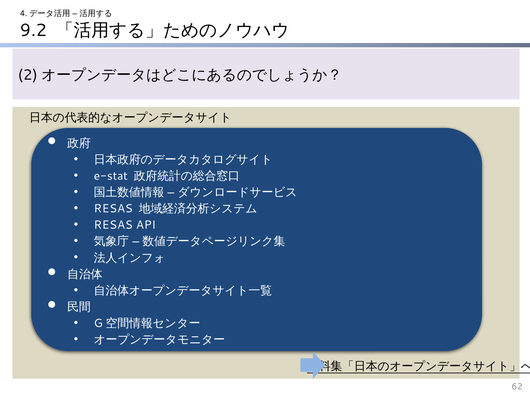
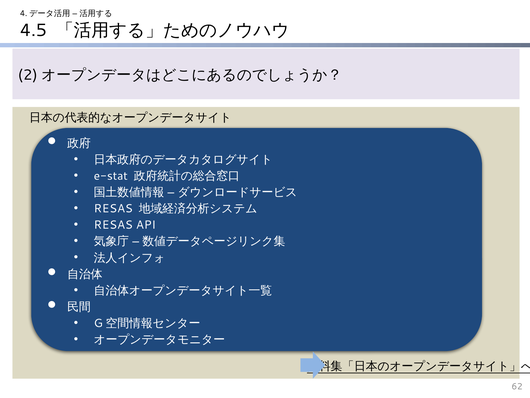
9.2: 9.2 -> 4.5
